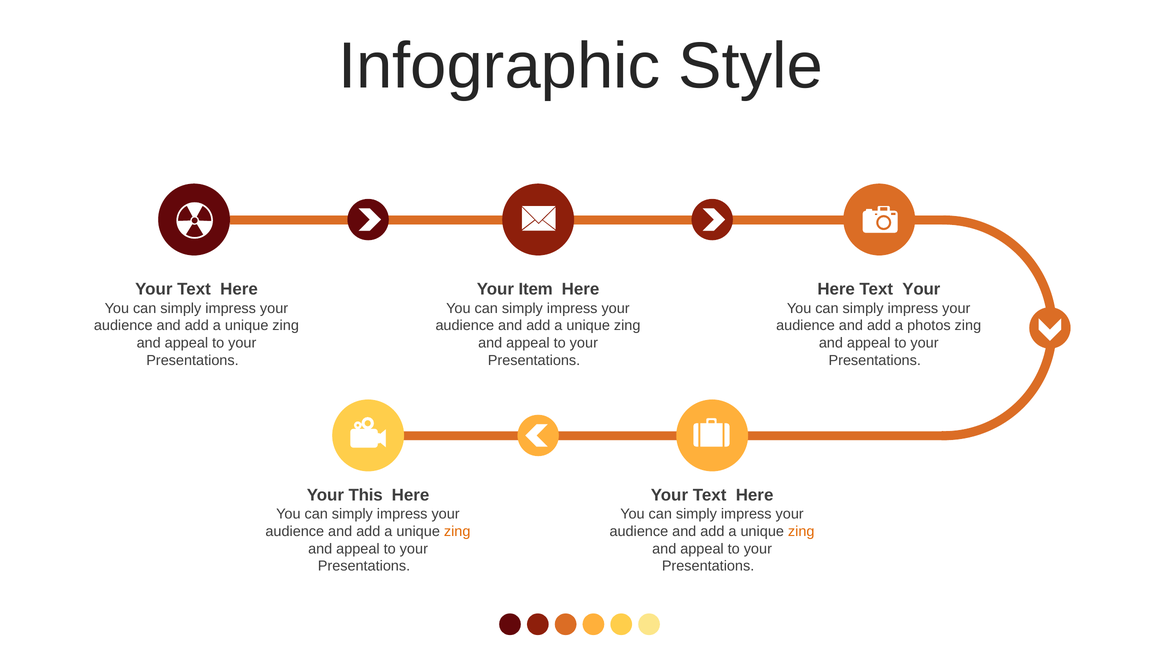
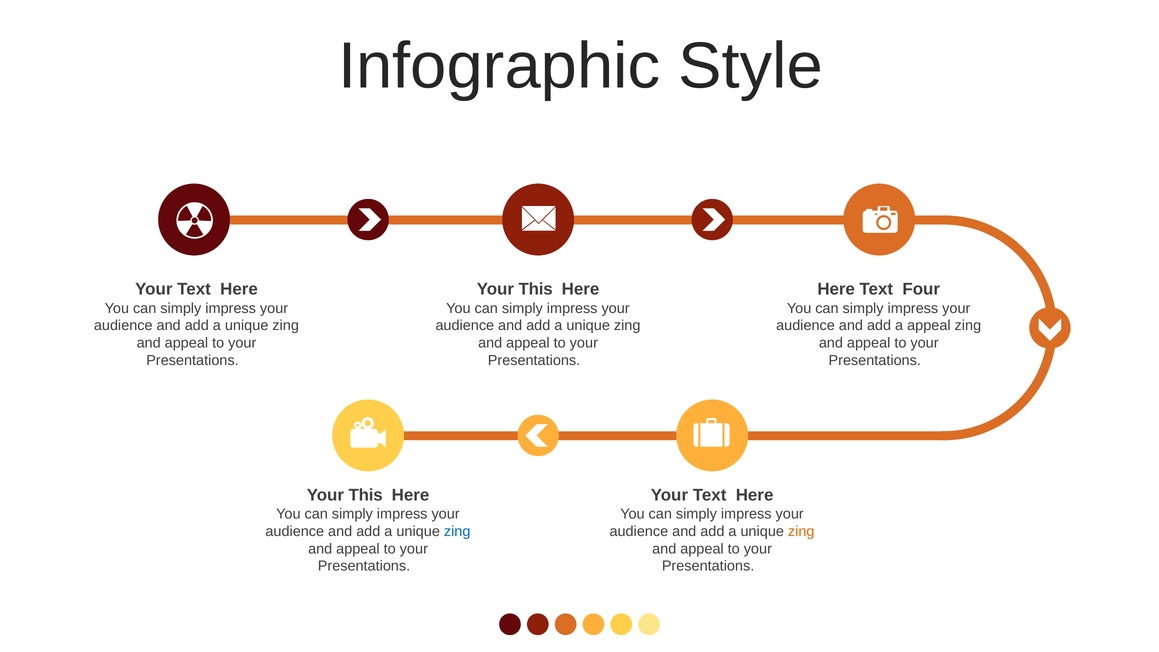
Item at (536, 289): Item -> This
Text Your: Your -> Four
a photos: photos -> appeal
zing at (457, 531) colour: orange -> blue
